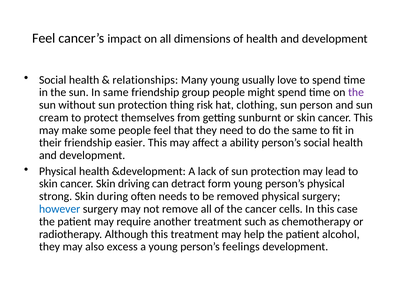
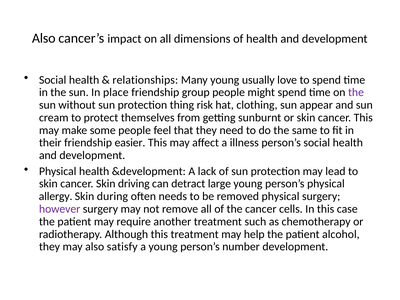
Feel at (44, 38): Feel -> Also
In same: same -> place
person: person -> appear
ability: ability -> illness
form: form -> large
strong: strong -> allergy
however colour: blue -> purple
excess: excess -> satisfy
feelings: feelings -> number
